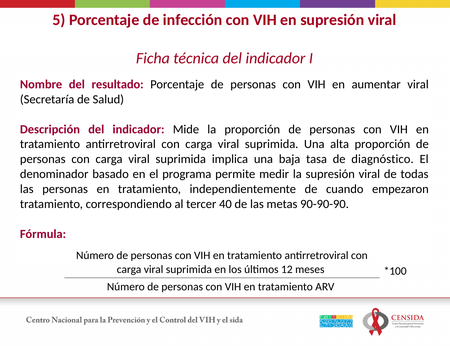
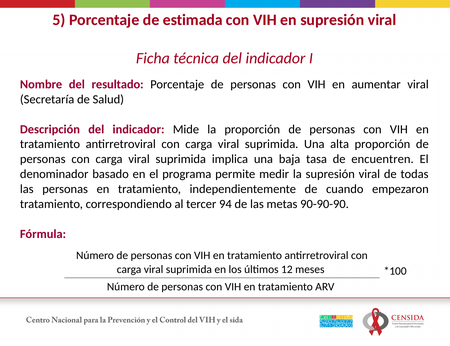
infección: infección -> estimada
diagnóstico: diagnóstico -> encuentren
40: 40 -> 94
